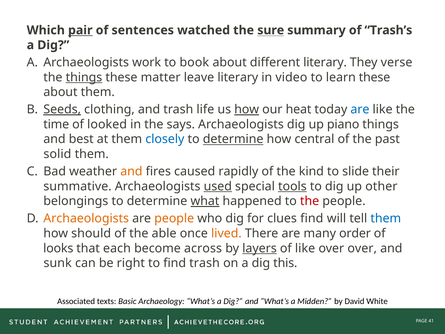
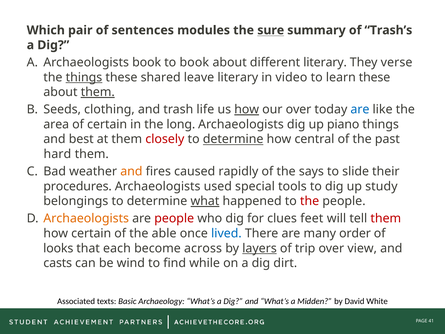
pair underline: present -> none
watched: watched -> modules
Archaeologists work: work -> book
matter: matter -> shared
them at (98, 92) underline: none -> present
Seeds underline: present -> none
our heat: heat -> over
time: time -> area
of looked: looked -> certain
says: says -> long
closely colour: blue -> red
solid: solid -> hard
kind: kind -> says
summative: summative -> procedures
used underline: present -> none
tools underline: present -> none
other: other -> study
people at (174, 218) colour: orange -> red
clues find: find -> feet
them at (386, 218) colour: blue -> red
how should: should -> certain
lived colour: orange -> blue
of like: like -> trip
over over: over -> view
sunk: sunk -> casts
right: right -> wind
find trash: trash -> while
this: this -> dirt
